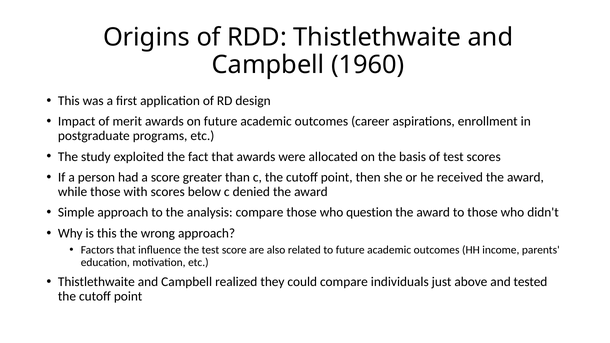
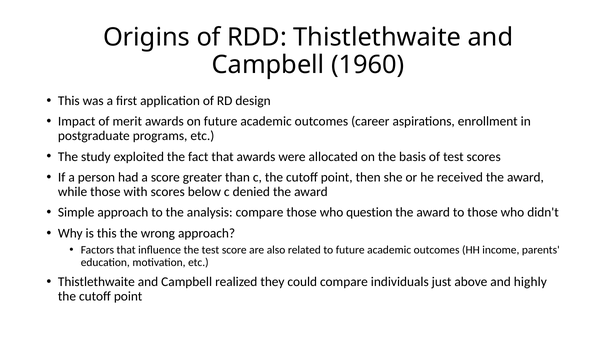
tested: tested -> highly
